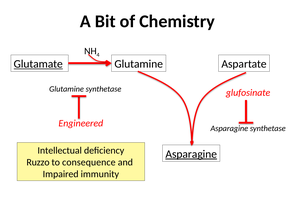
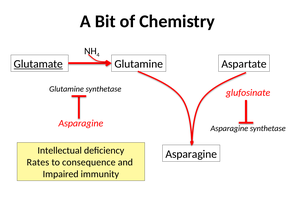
Engineered at (81, 123): Engineered -> Asparagine
Asparagine at (191, 154) underline: present -> none
Ruzzo: Ruzzo -> Rates
